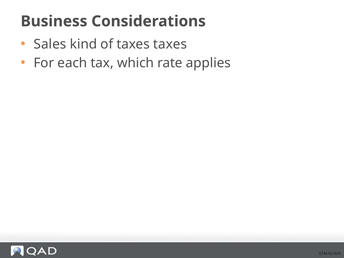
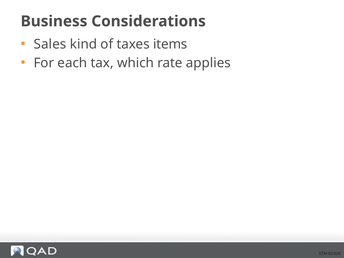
taxes taxes: taxes -> items
